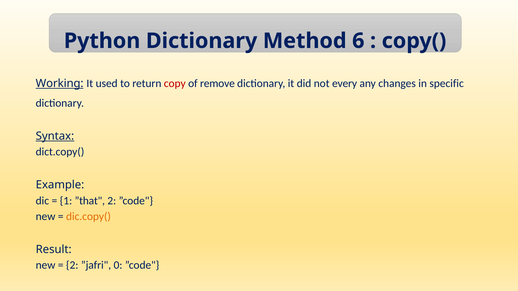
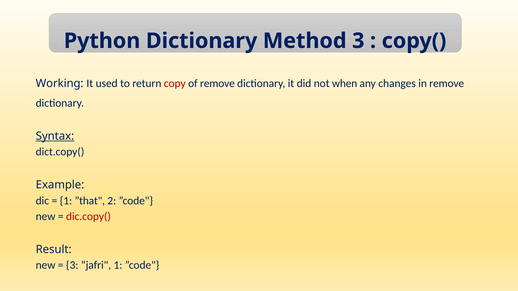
Method 6: 6 -> 3
Working underline: present -> none
every: every -> when
in specific: specific -> remove
dic.copy( colour: orange -> red
2 at (72, 266): 2 -> 3
”jafri 0: 0 -> 1
